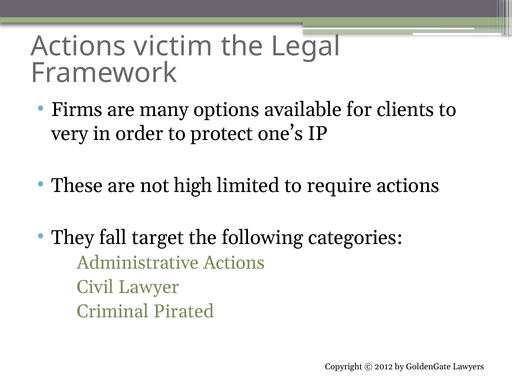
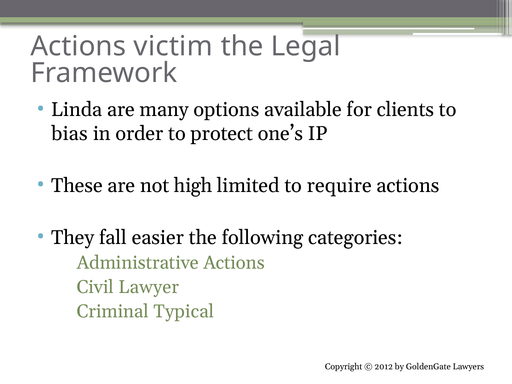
Firms: Firms -> Linda
very: very -> bias
target: target -> easier
Pirated: Pirated -> Typical
